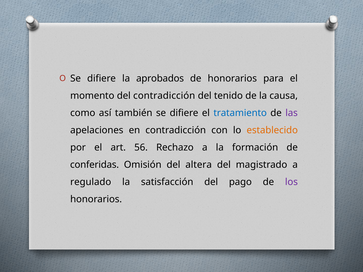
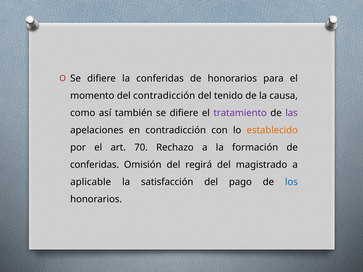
la aprobados: aprobados -> conferidas
tratamiento colour: blue -> purple
56: 56 -> 70
altera: altera -> regirá
regulado: regulado -> aplicable
los colour: purple -> blue
